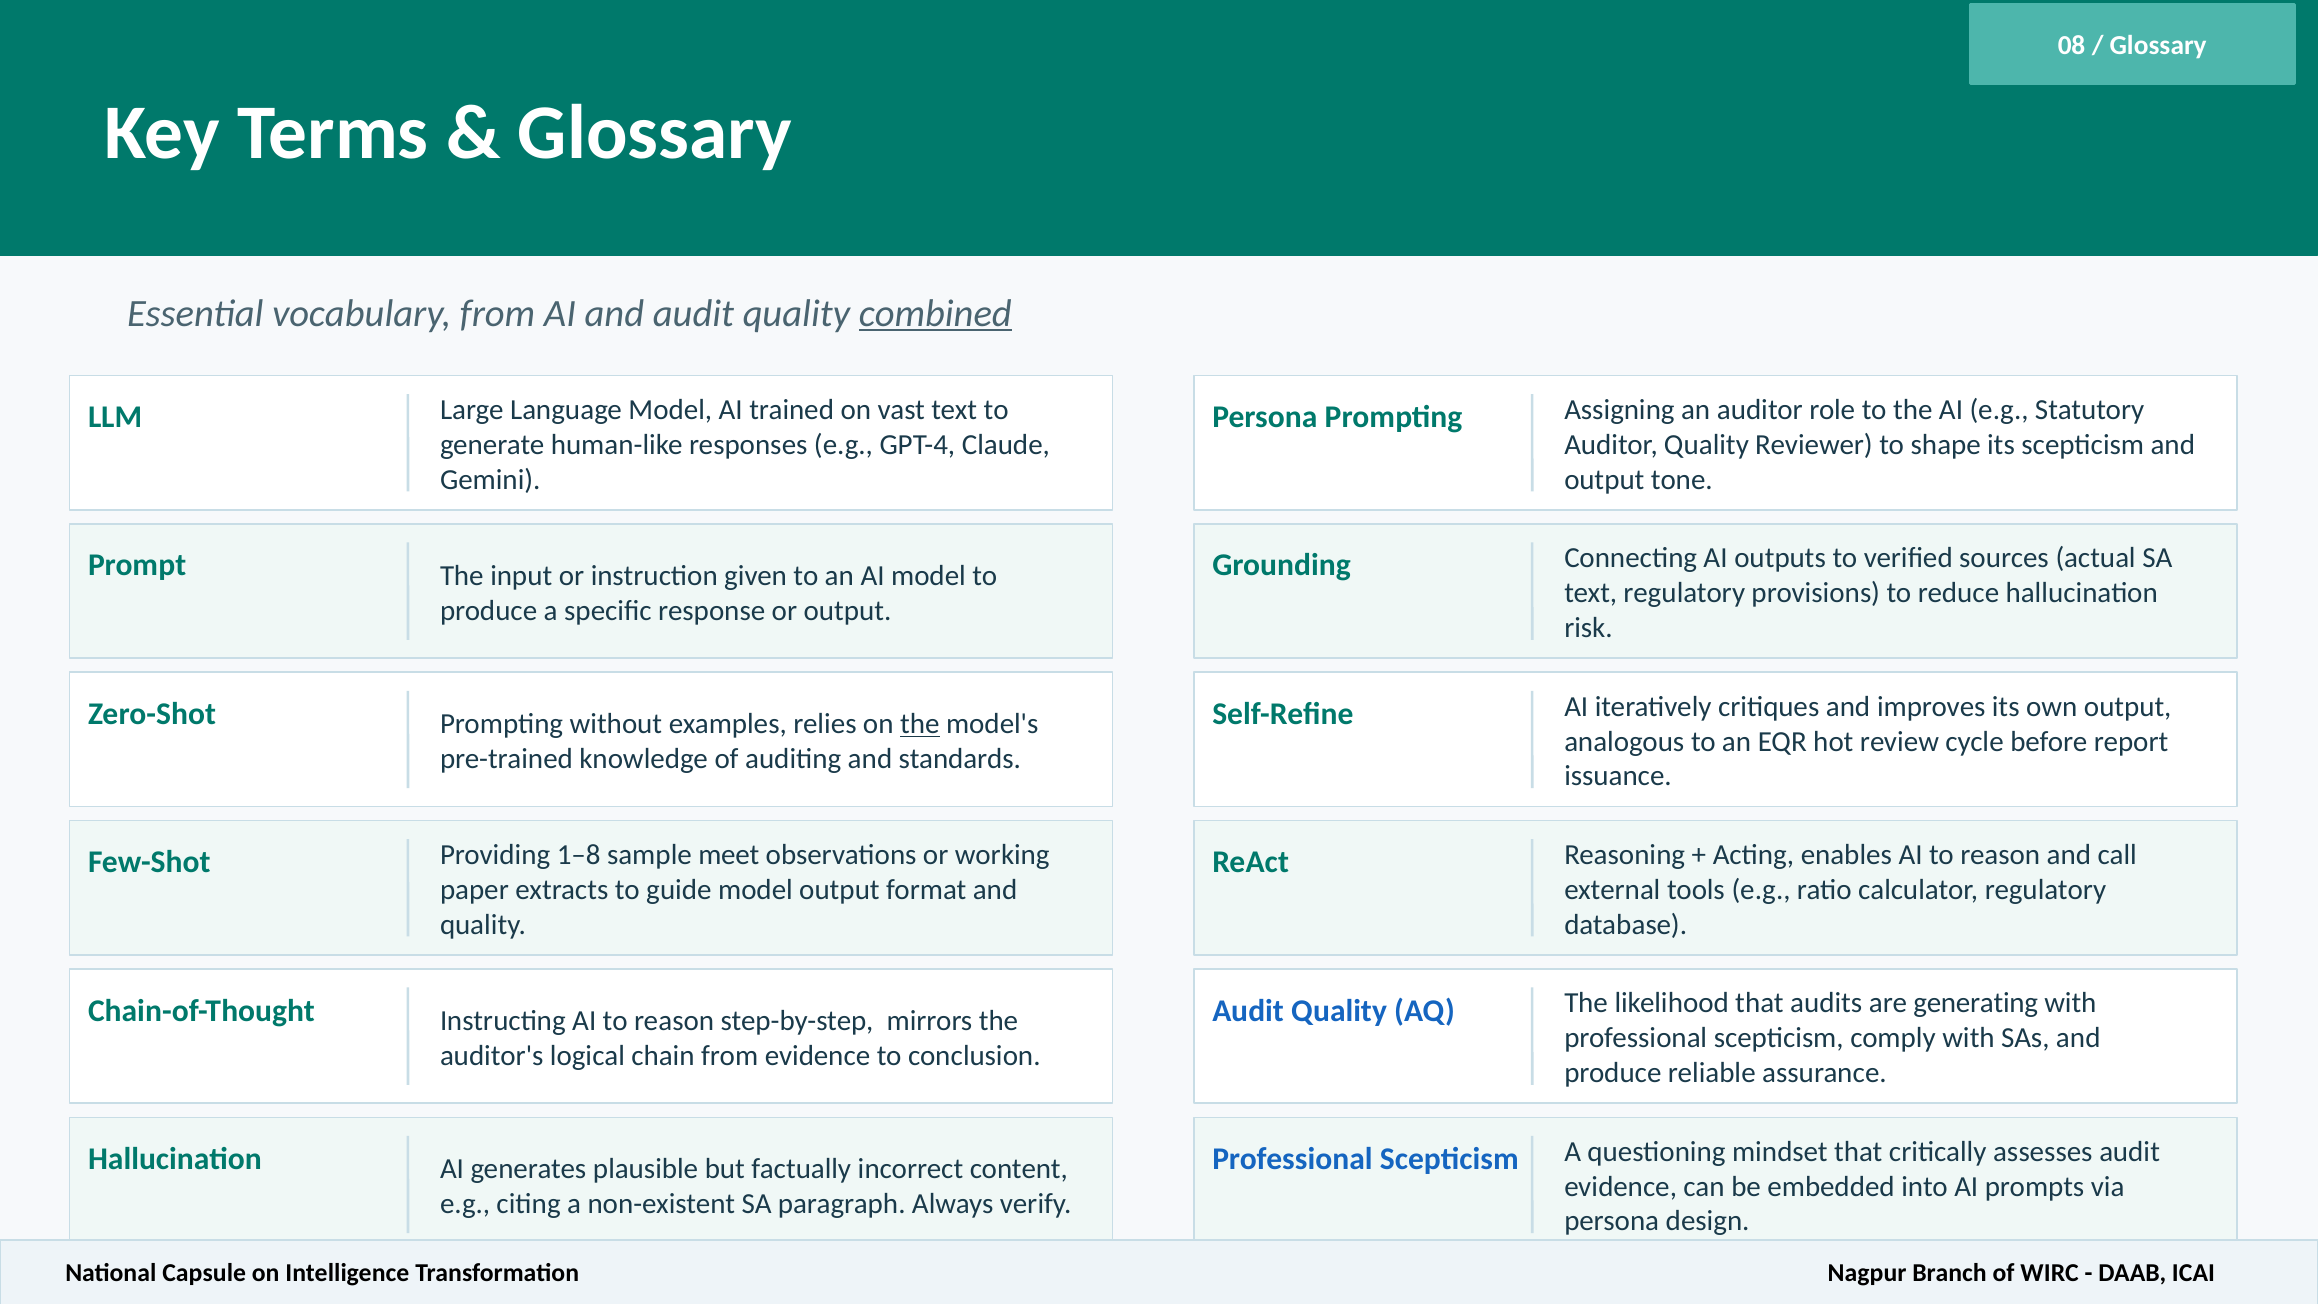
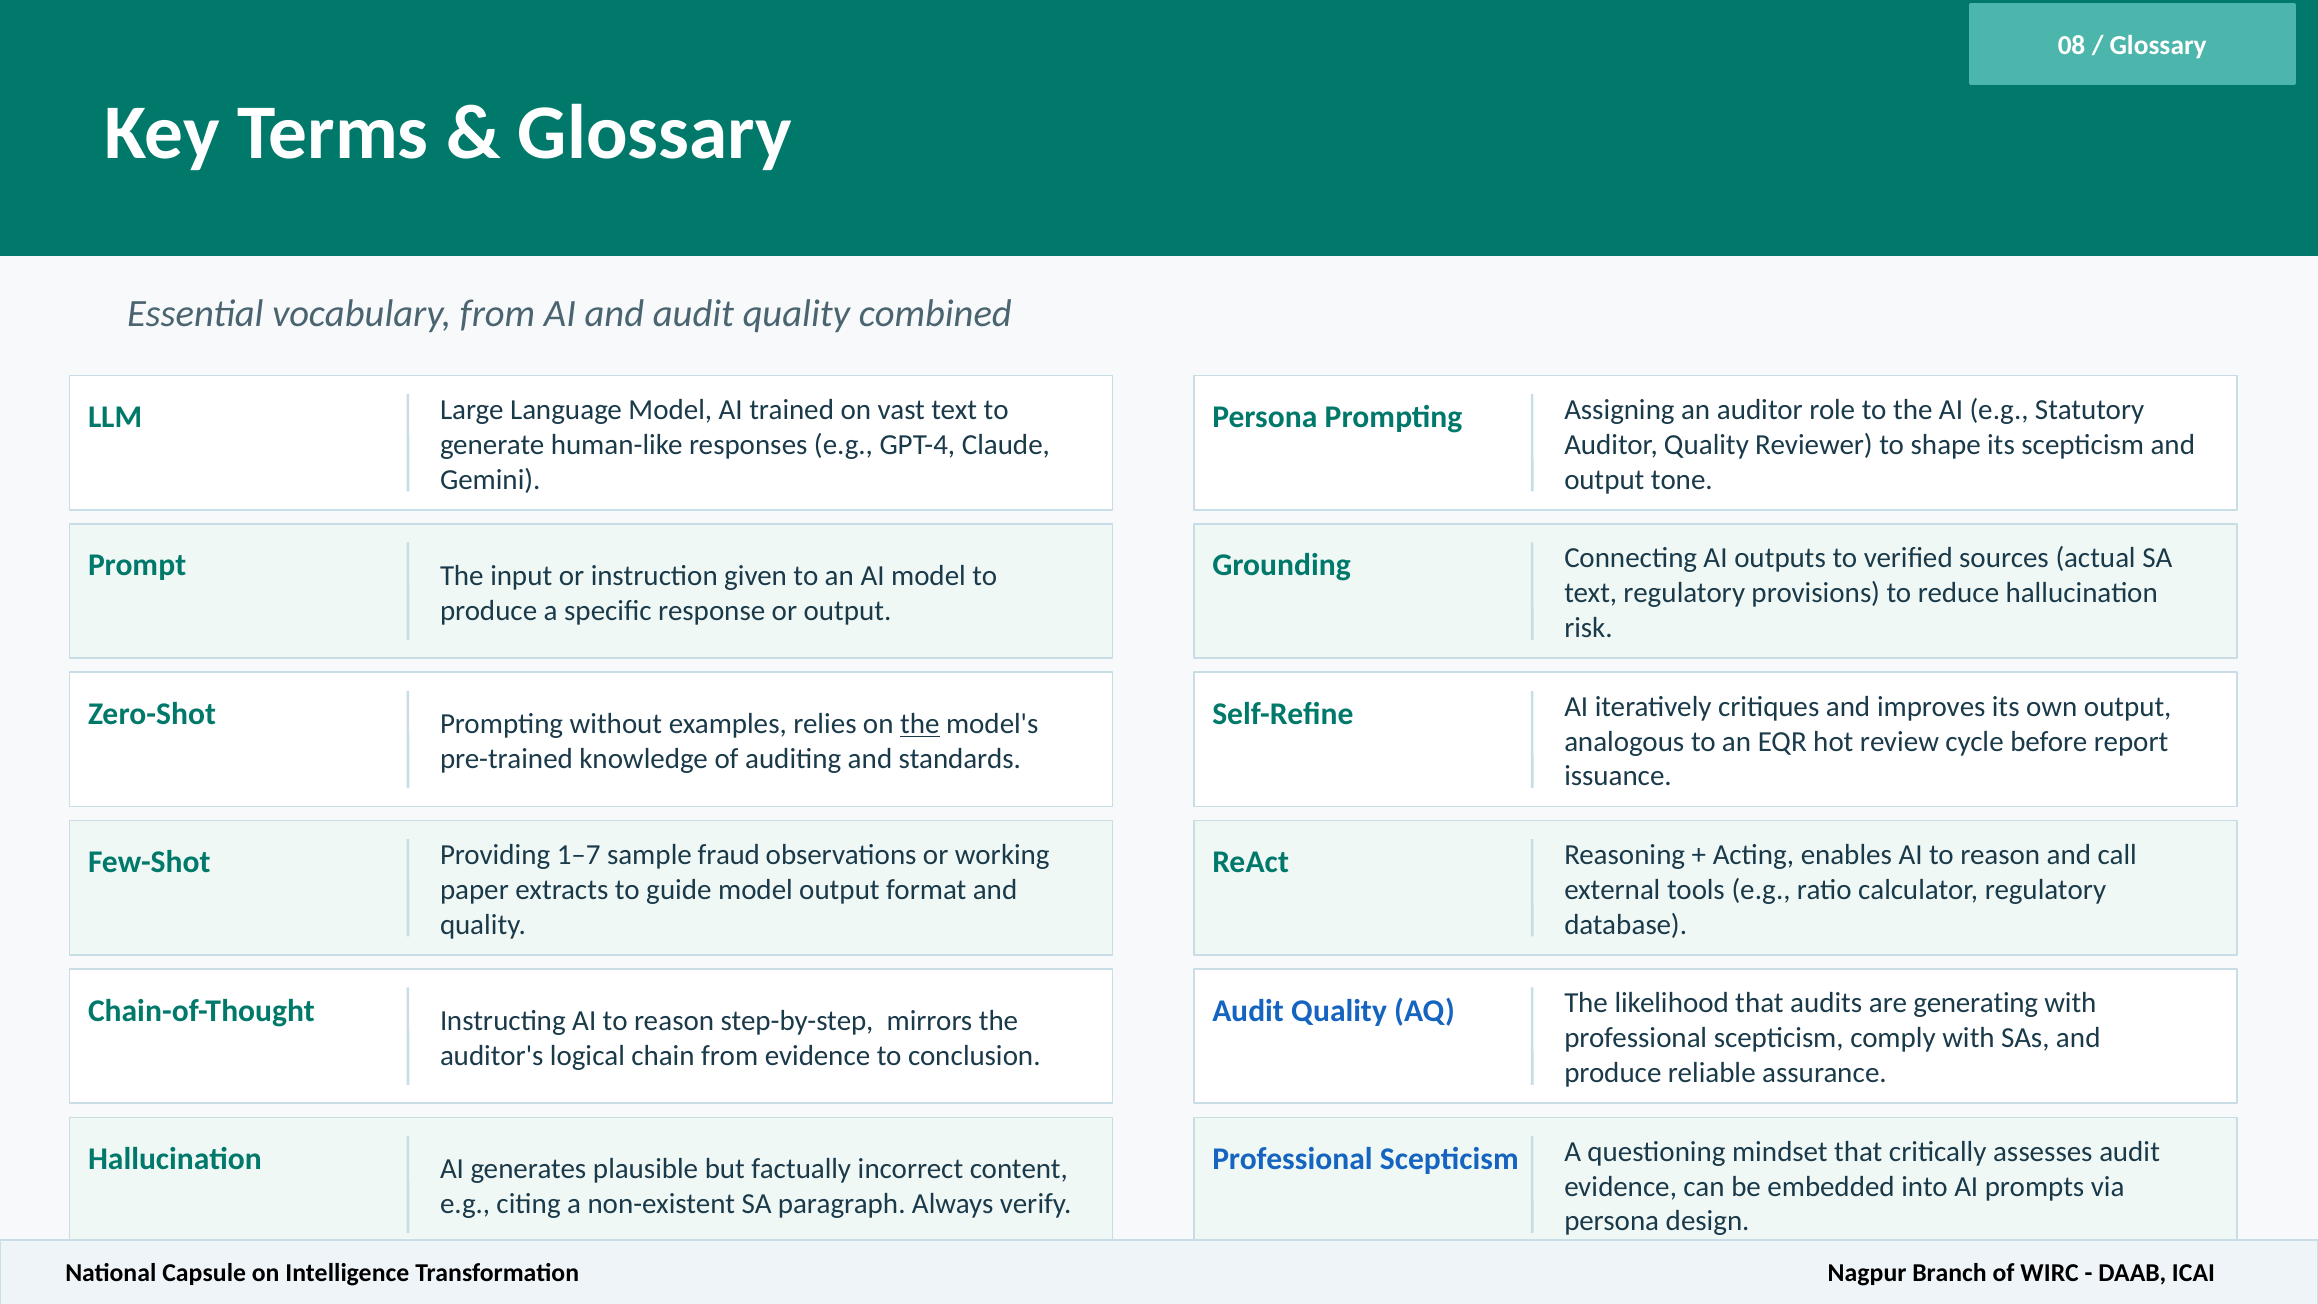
combined underline: present -> none
1–8: 1–8 -> 1–7
meet: meet -> fraud
